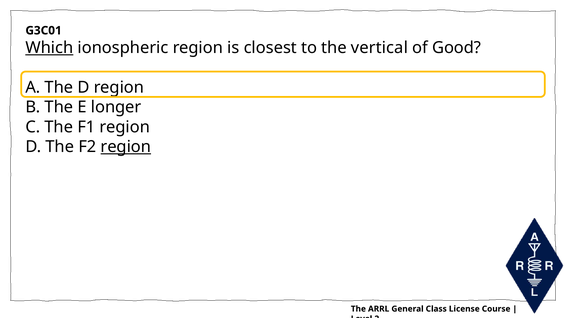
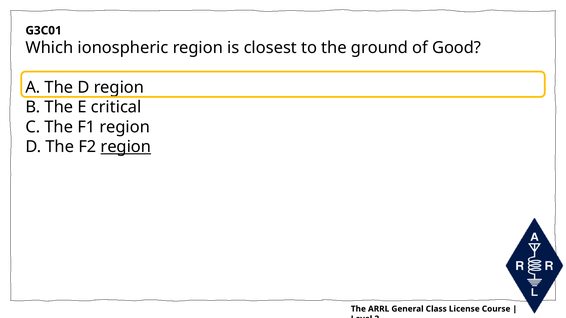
Which underline: present -> none
vertical: vertical -> ground
longer: longer -> critical
